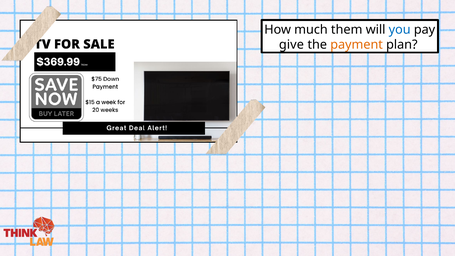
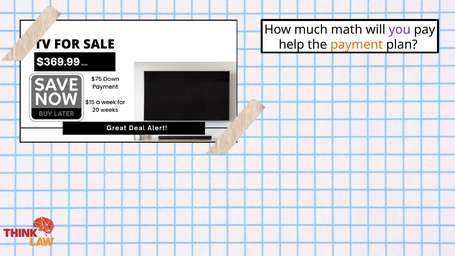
them: them -> math
you colour: blue -> purple
give: give -> help
